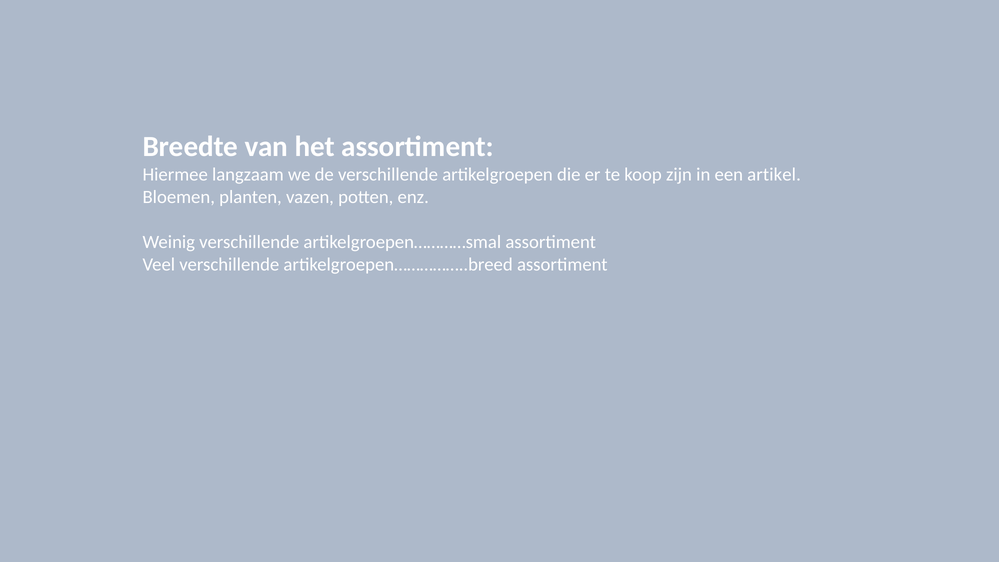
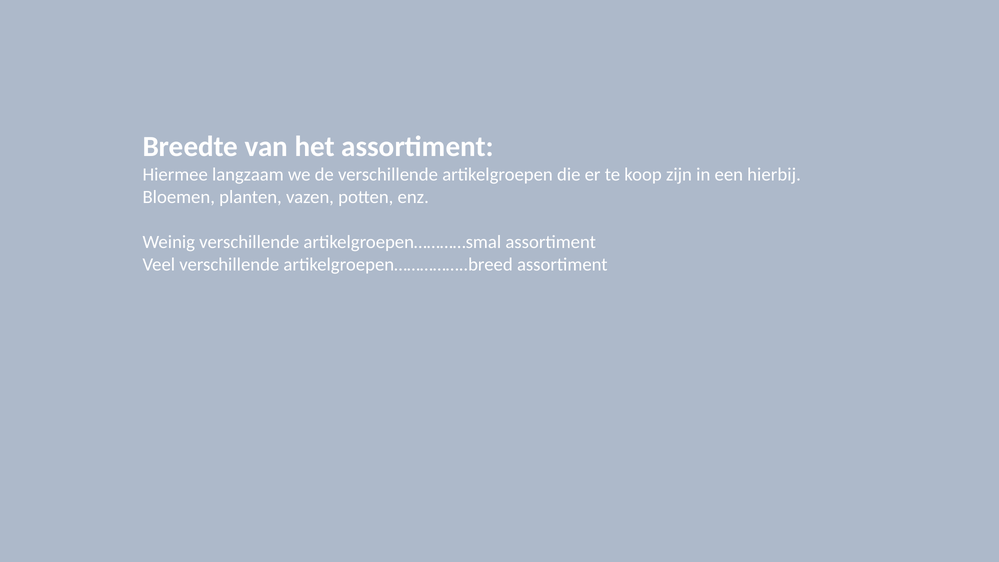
artikel: artikel -> hierbij
